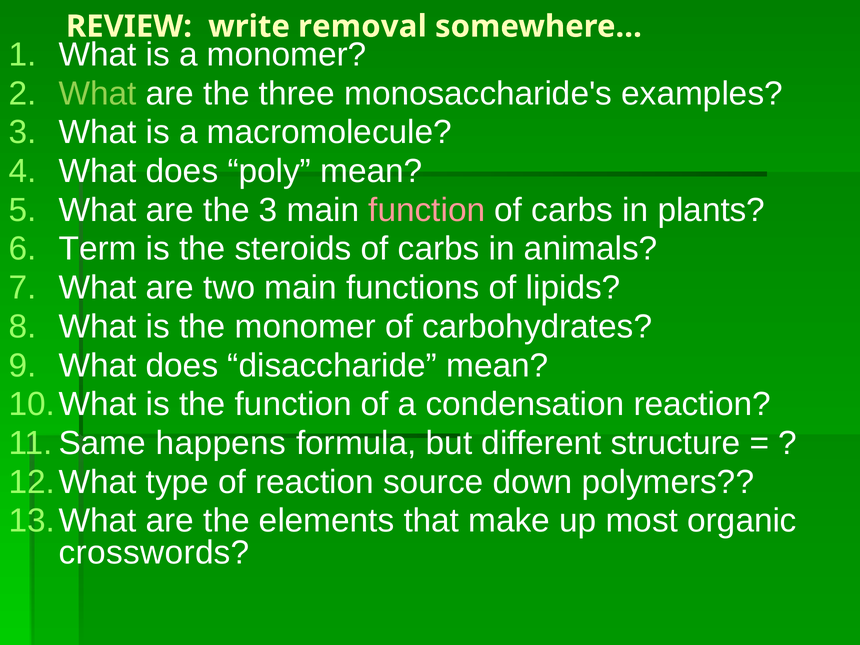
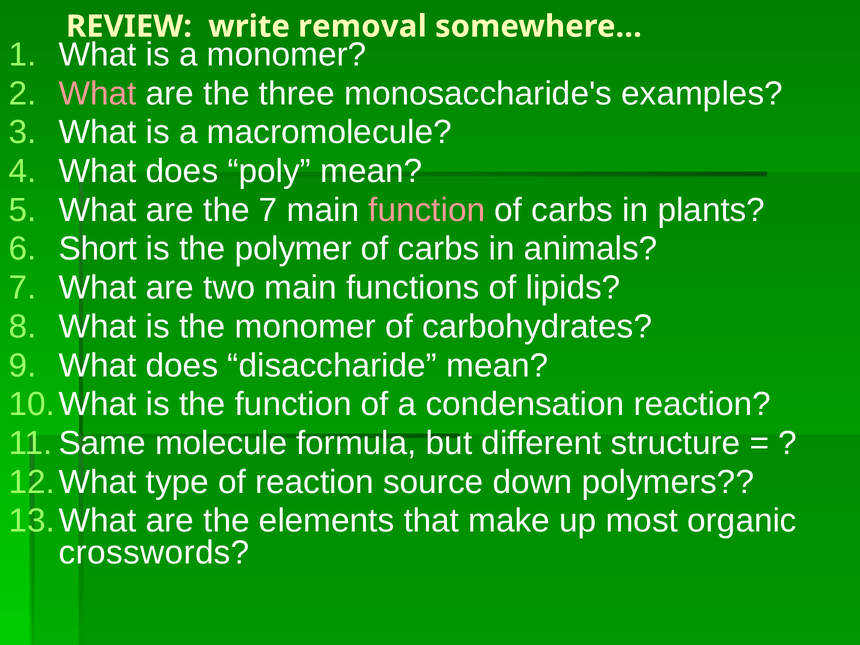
What at (98, 94) colour: light green -> pink
the 3: 3 -> 7
Term: Term -> Short
steroids: steroids -> polymer
happens: happens -> molecule
